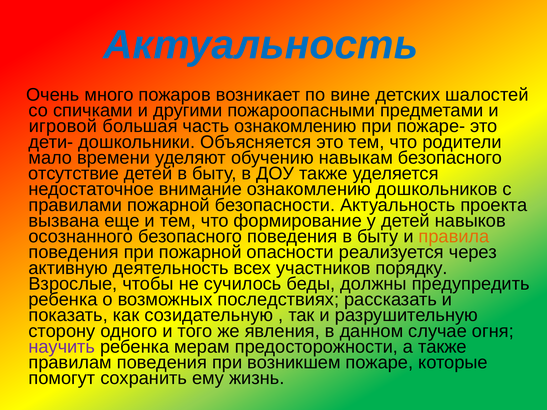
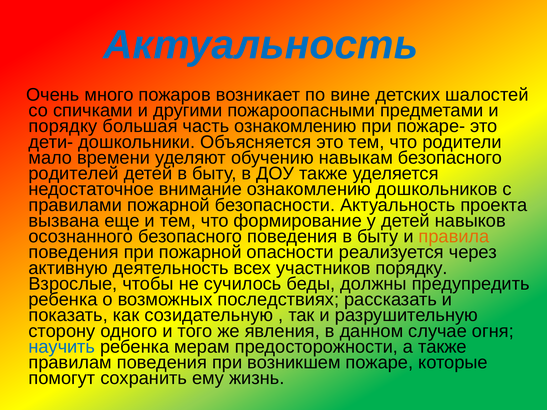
игровой at (63, 126): игровой -> порядку
отсутствие: отсутствие -> родителей
научить colour: purple -> blue
